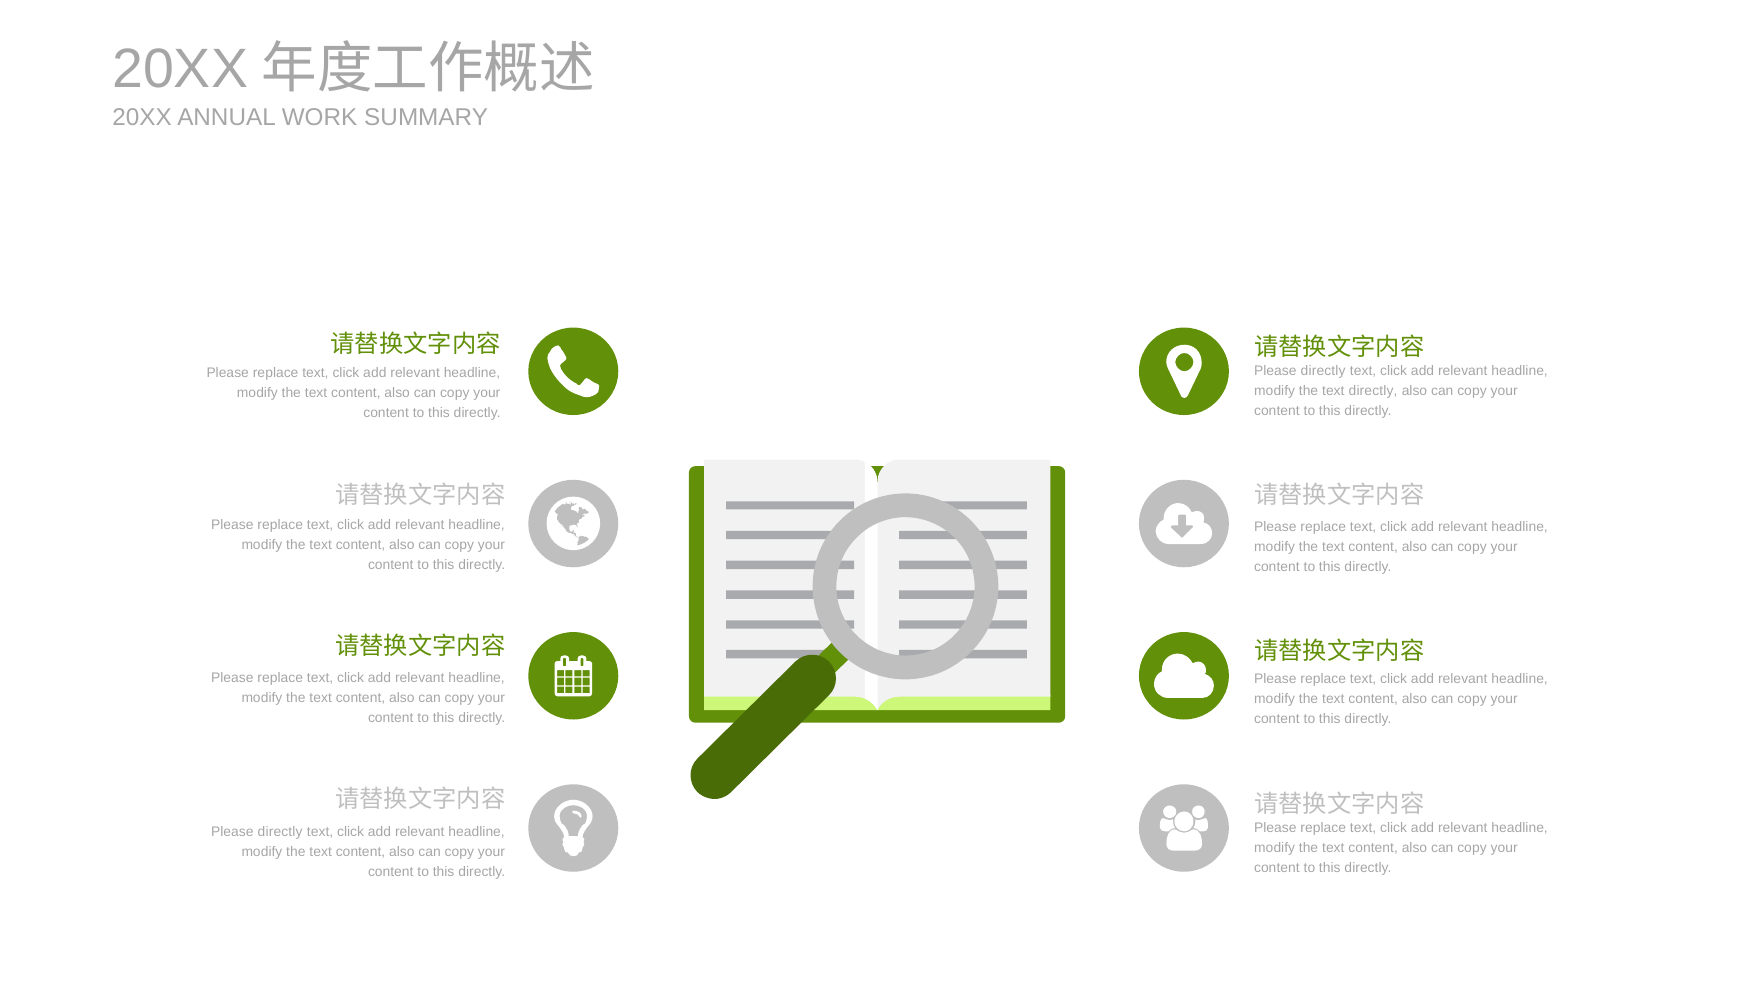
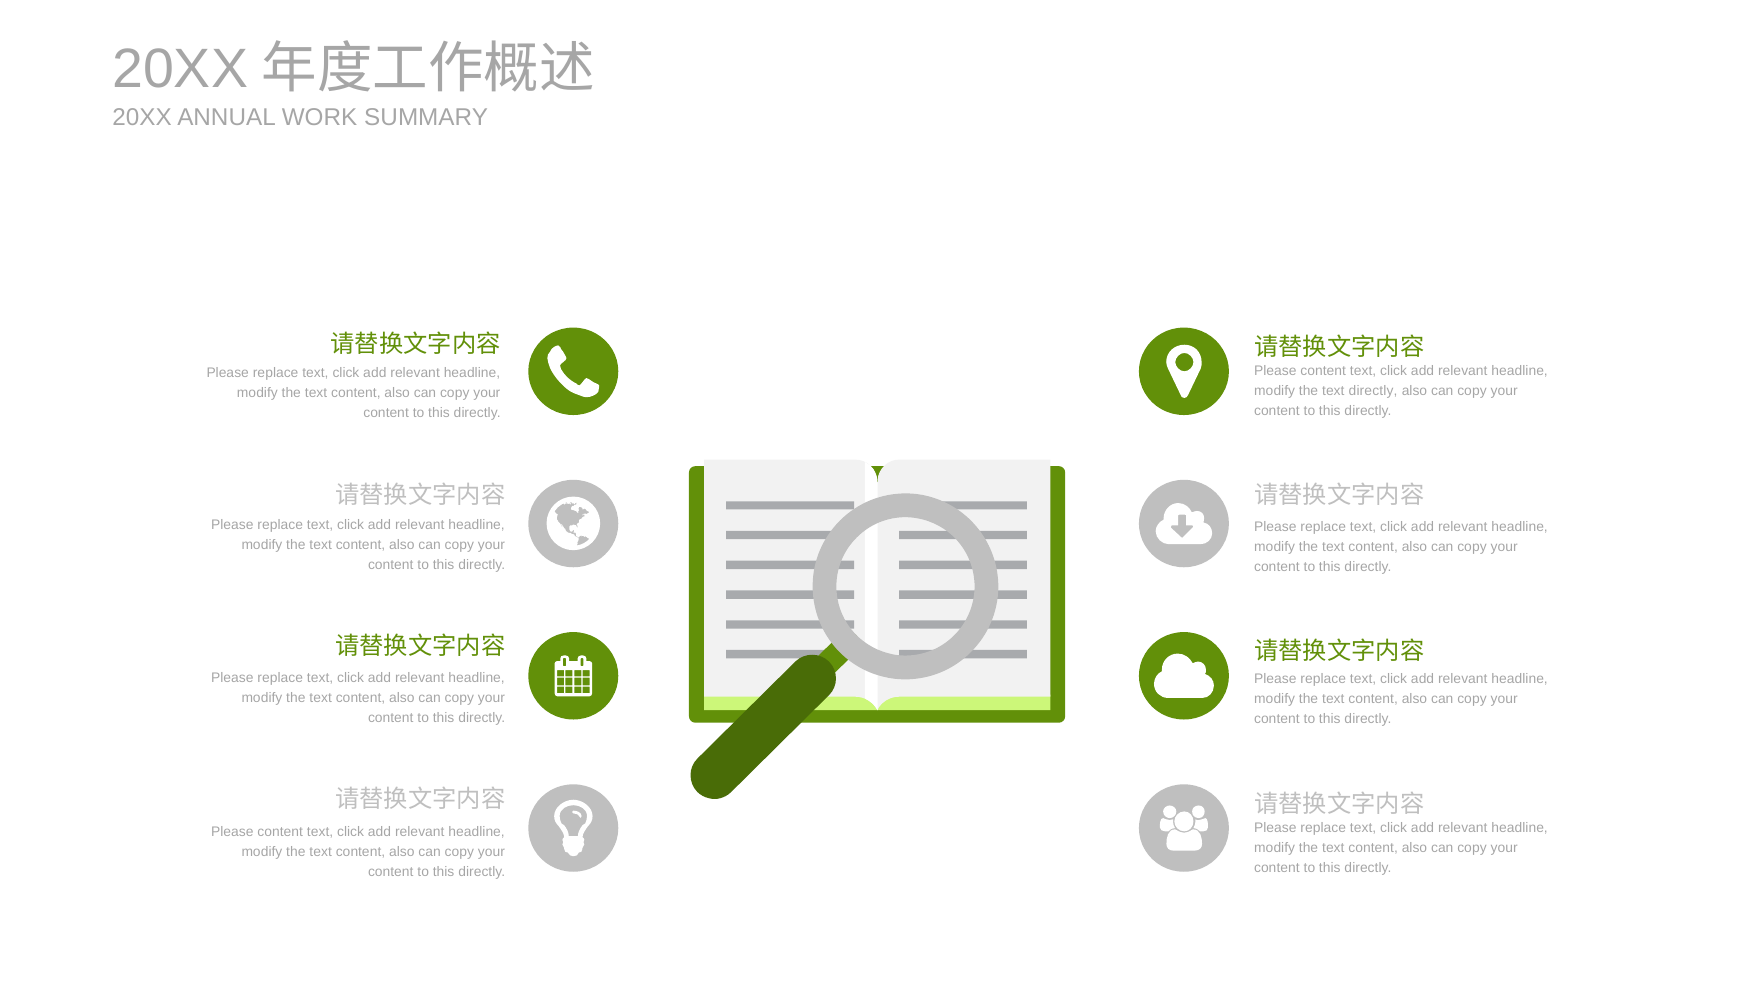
directly at (1323, 371): directly -> content
directly at (280, 832): directly -> content
